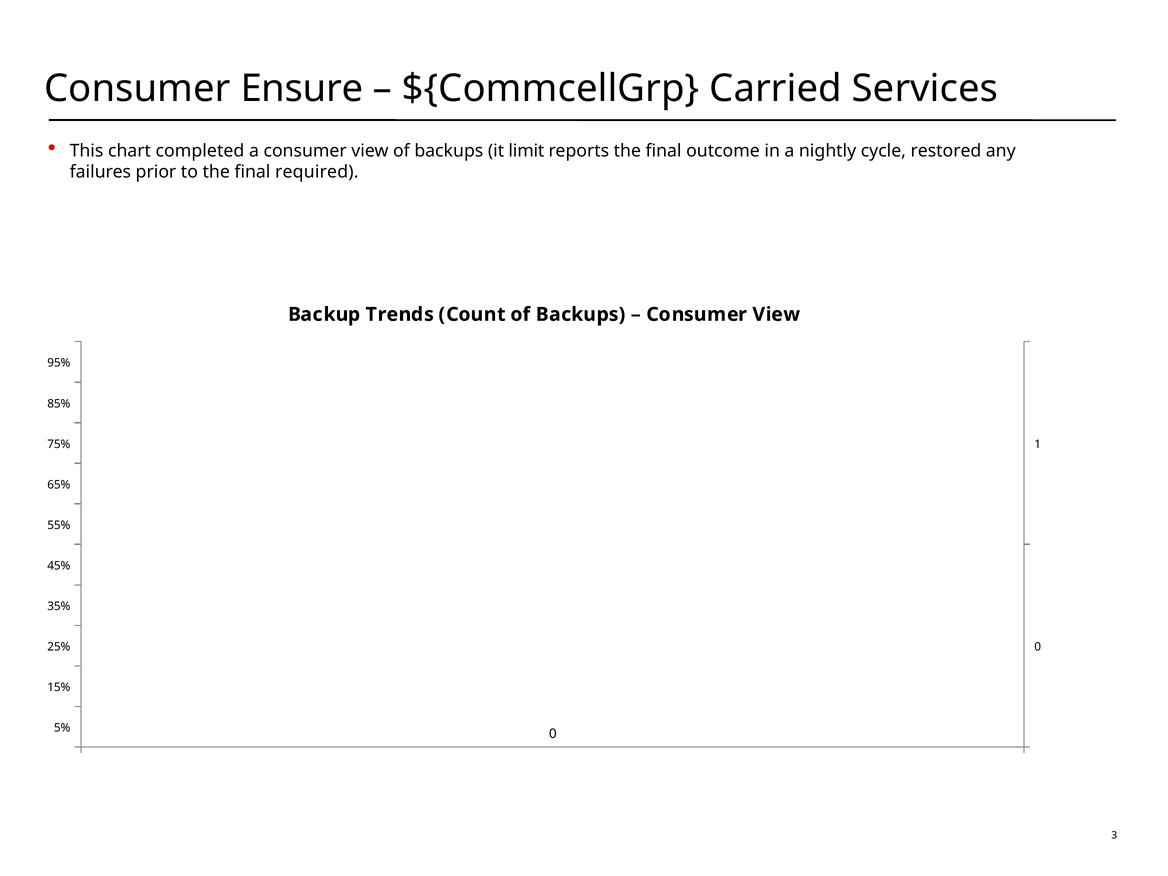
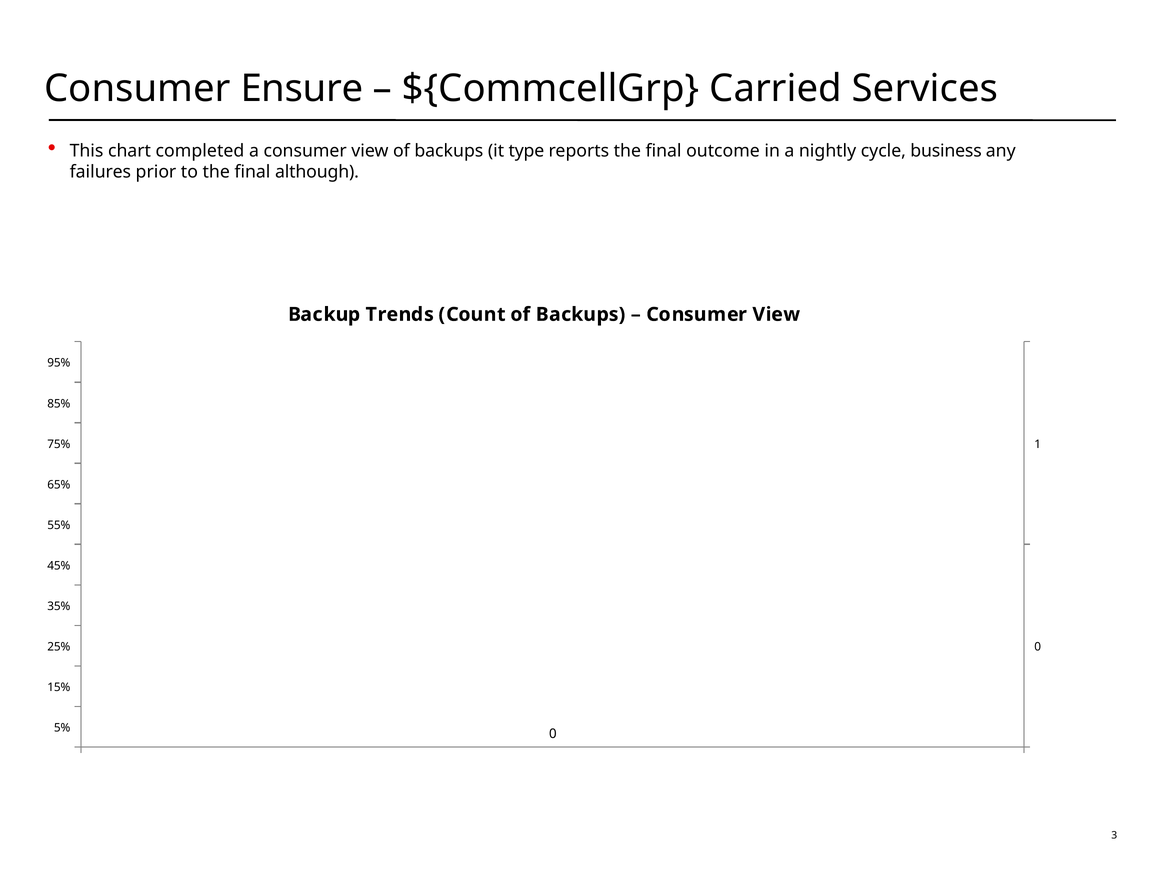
limit: limit -> type
restored: restored -> business
required: required -> although
